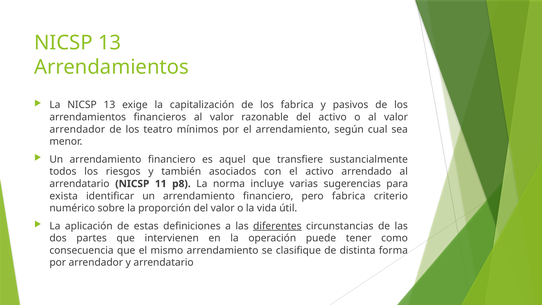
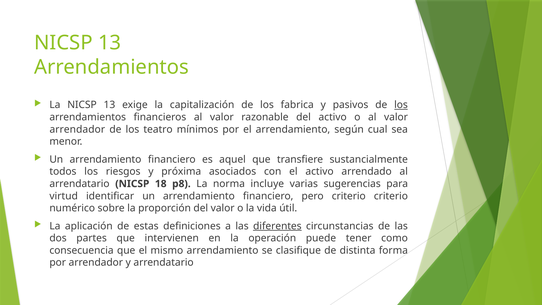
los at (401, 105) underline: none -> present
también: también -> próxima
11: 11 -> 18
exista: exista -> virtud
pero fabrica: fabrica -> criterio
